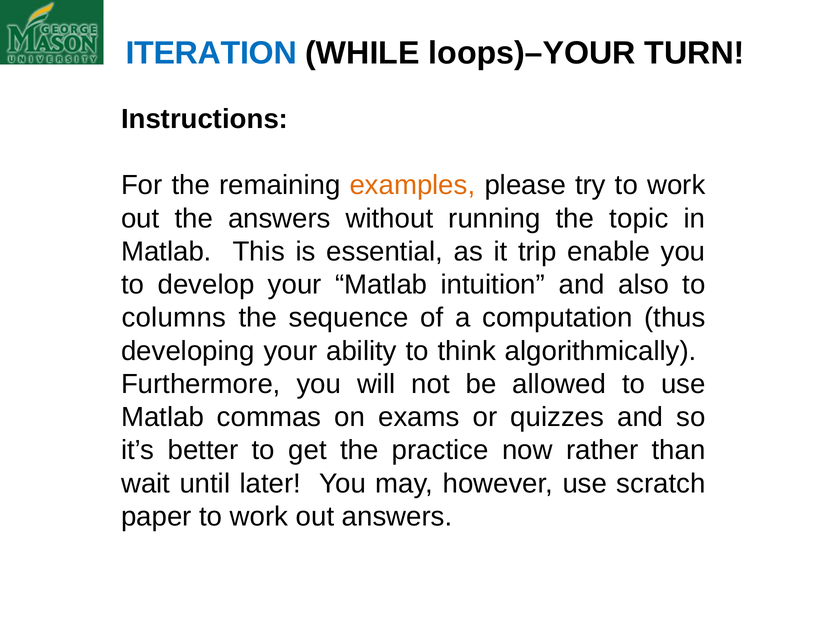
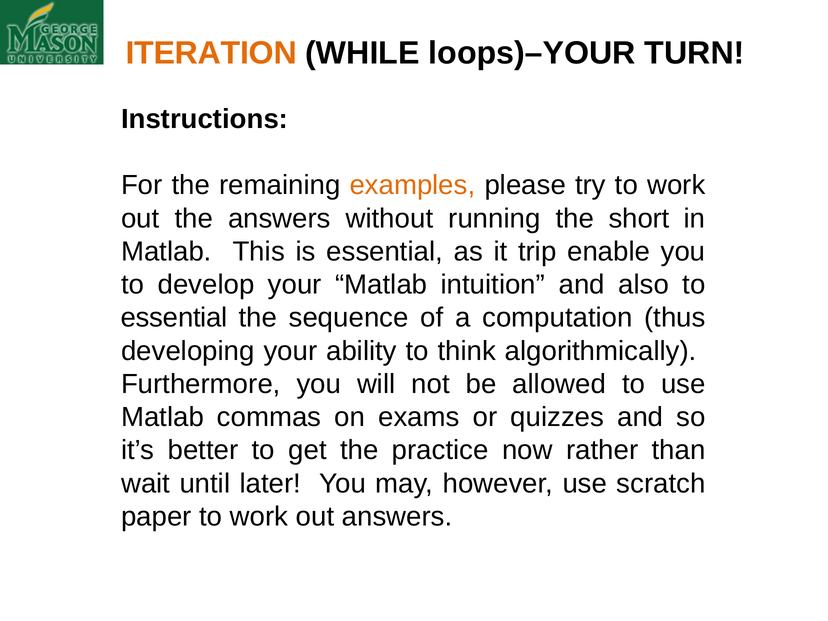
ITERATION colour: blue -> orange
topic: topic -> short
columns at (174, 318): columns -> essential
